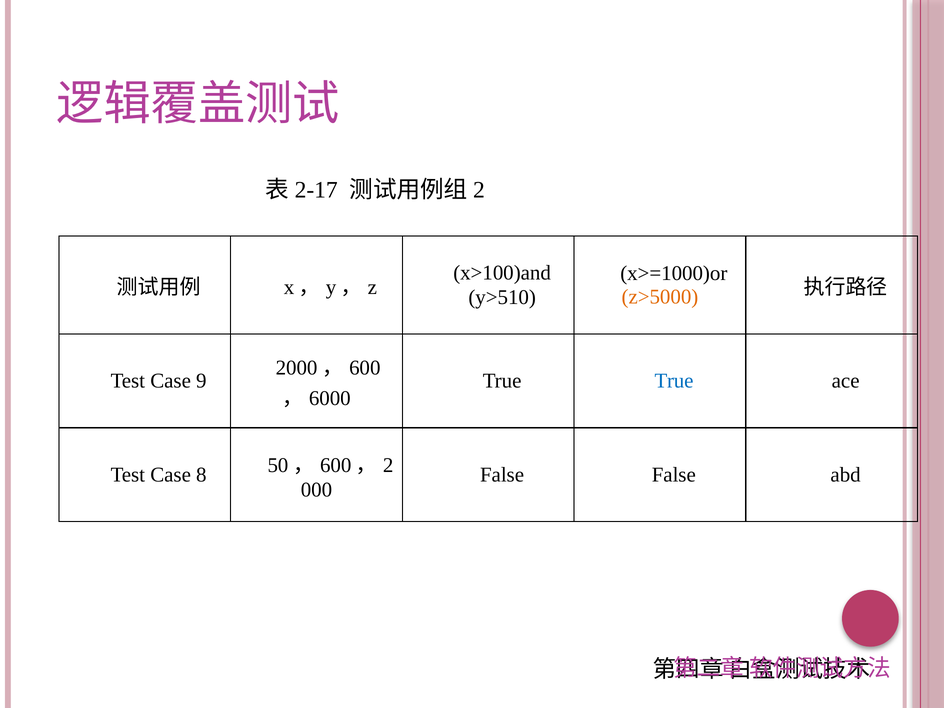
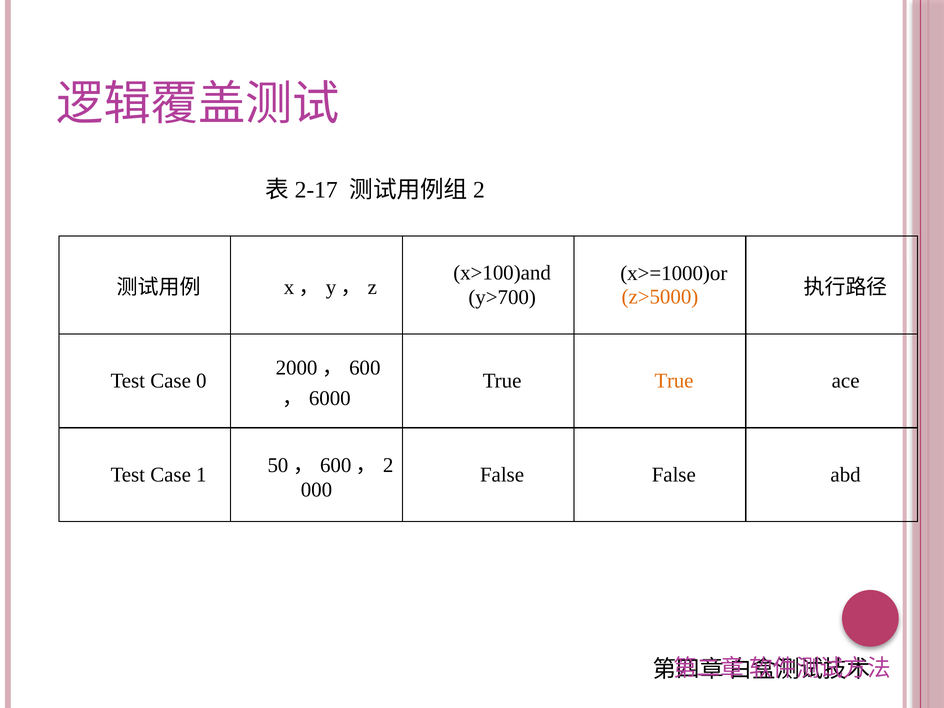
y>510: y>510 -> y>700
9: 9 -> 0
True at (674, 381) colour: blue -> orange
8: 8 -> 1
